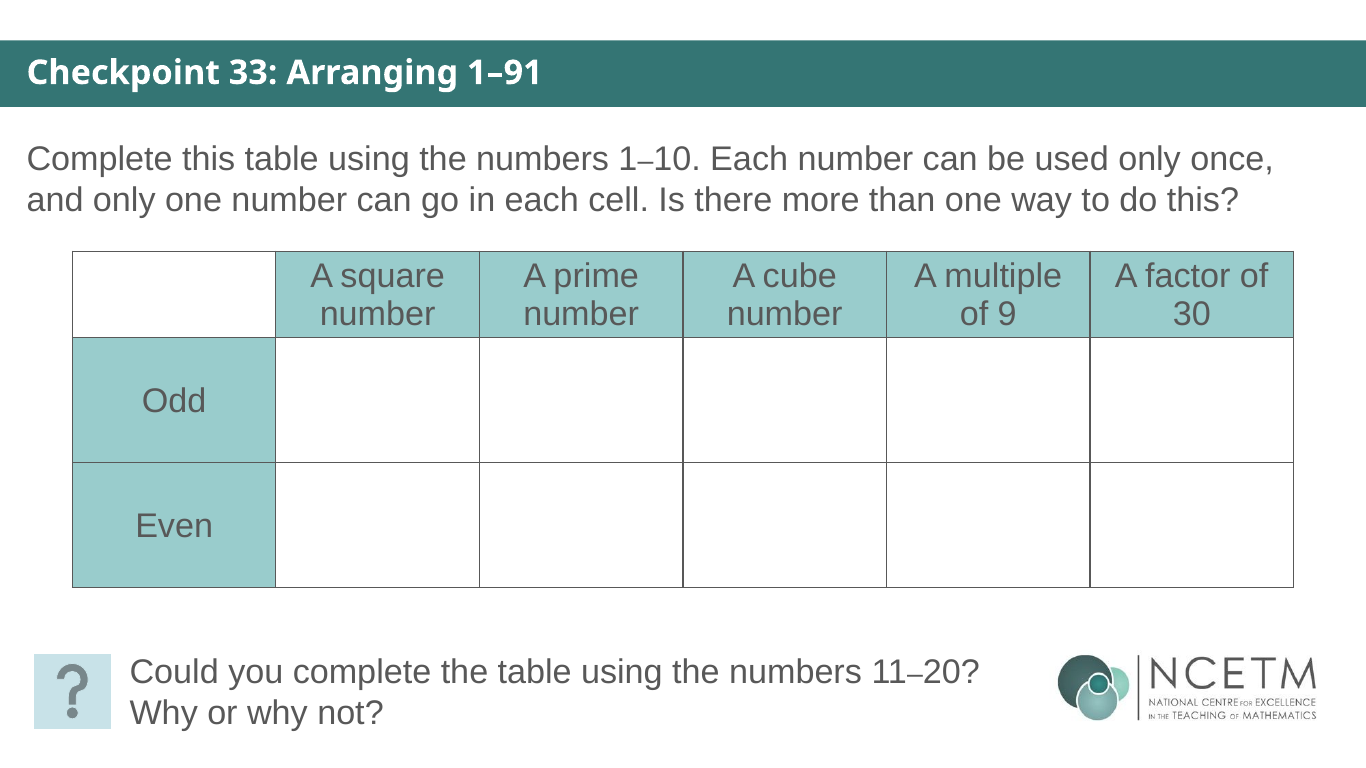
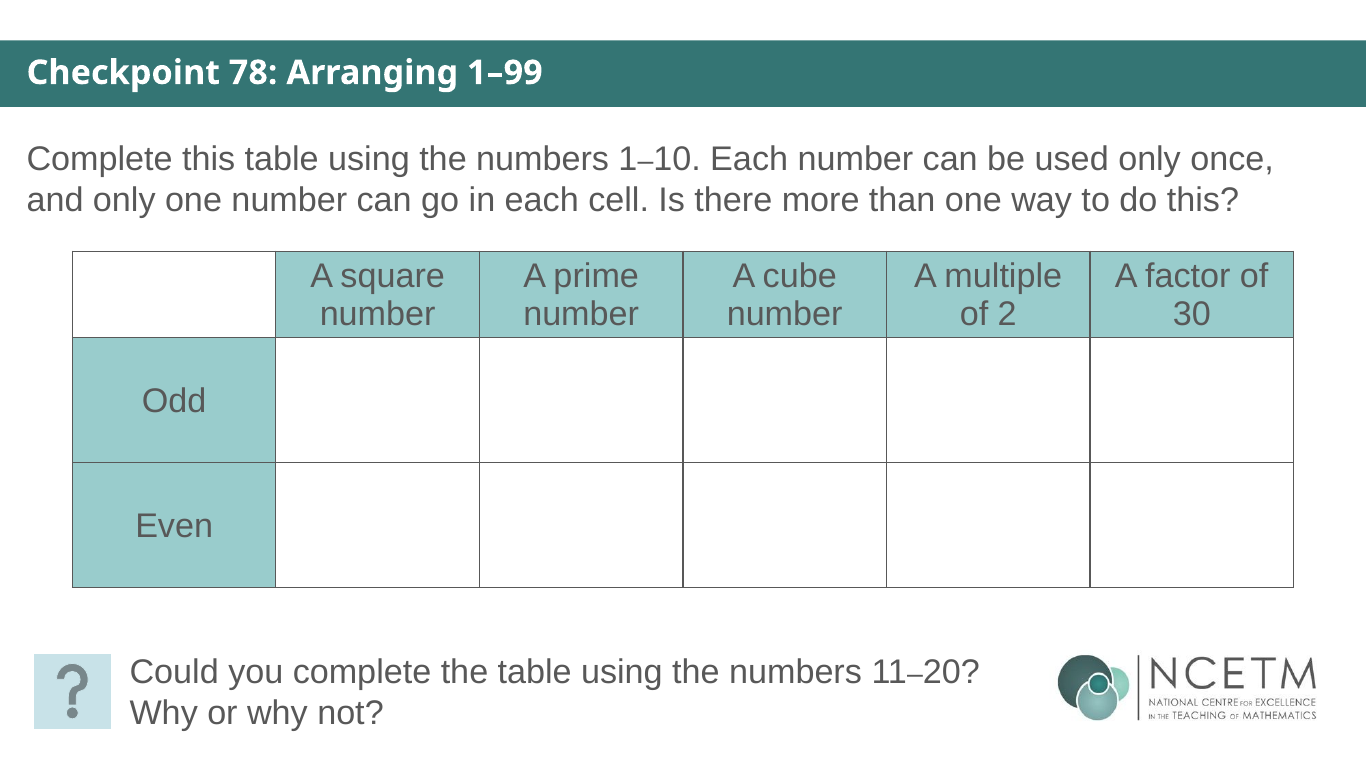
33: 33 -> 78
1–91: 1–91 -> 1–99
9: 9 -> 2
